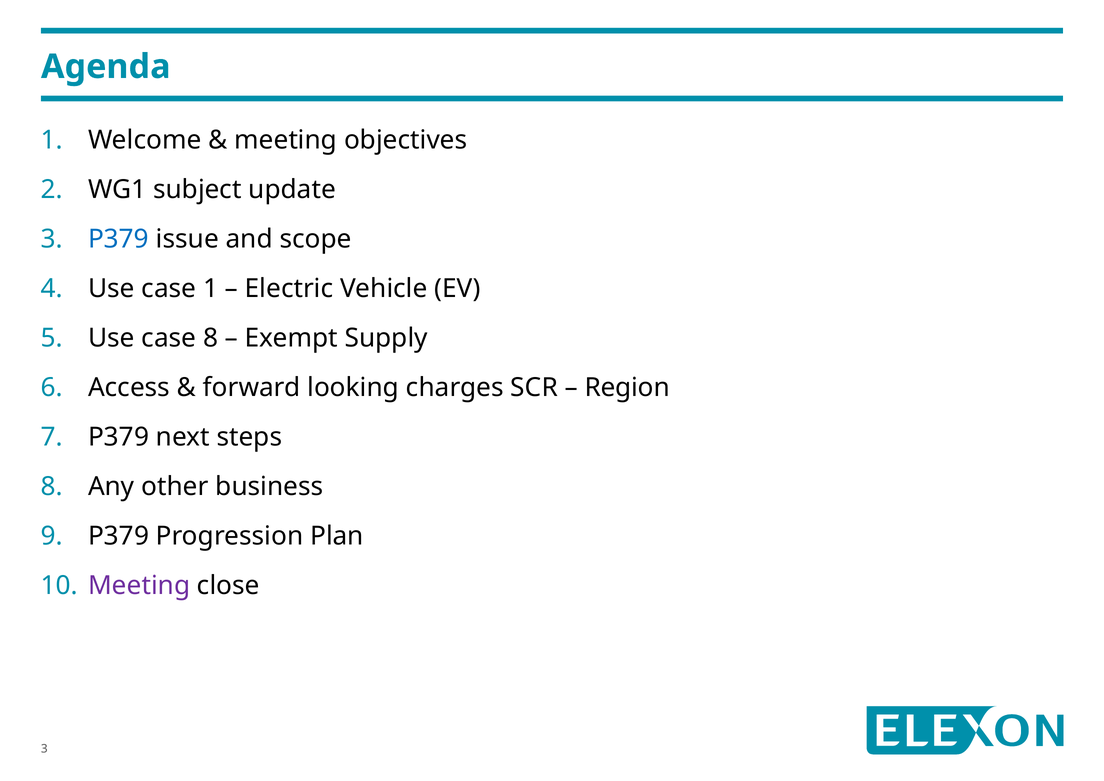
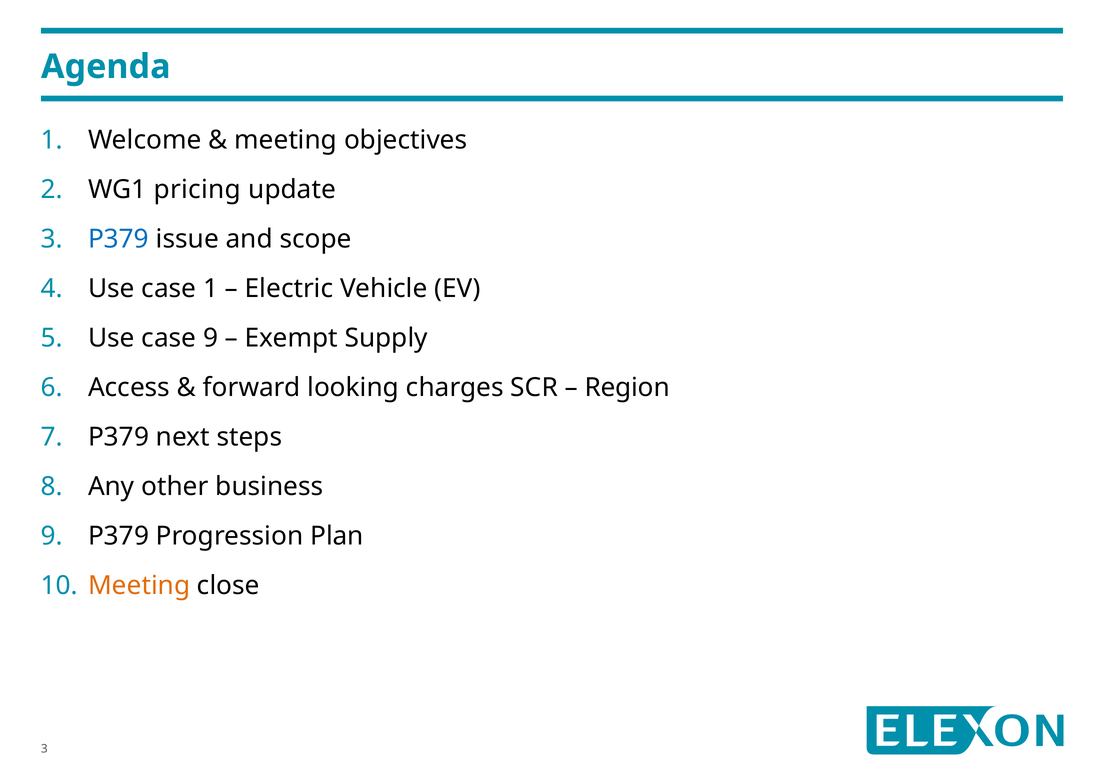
subject: subject -> pricing
case 8: 8 -> 9
Meeting at (139, 585) colour: purple -> orange
